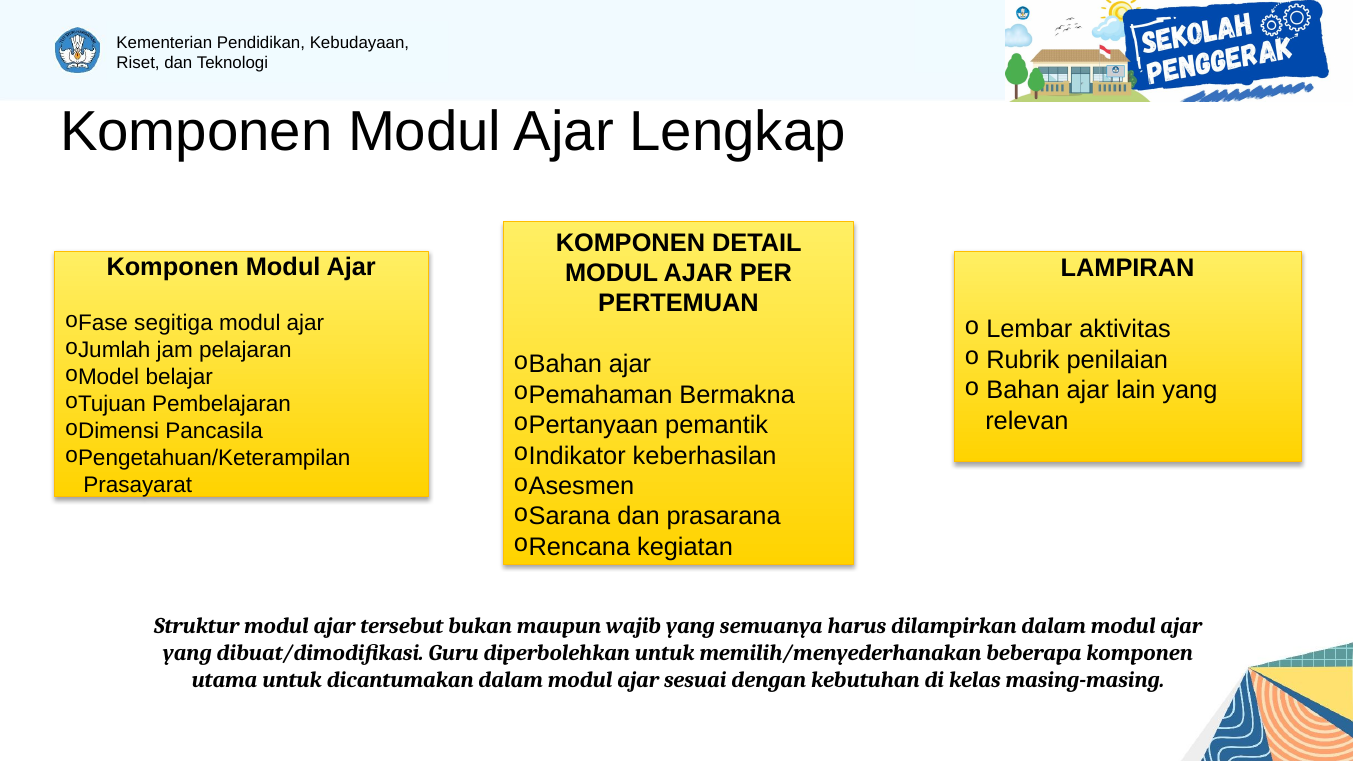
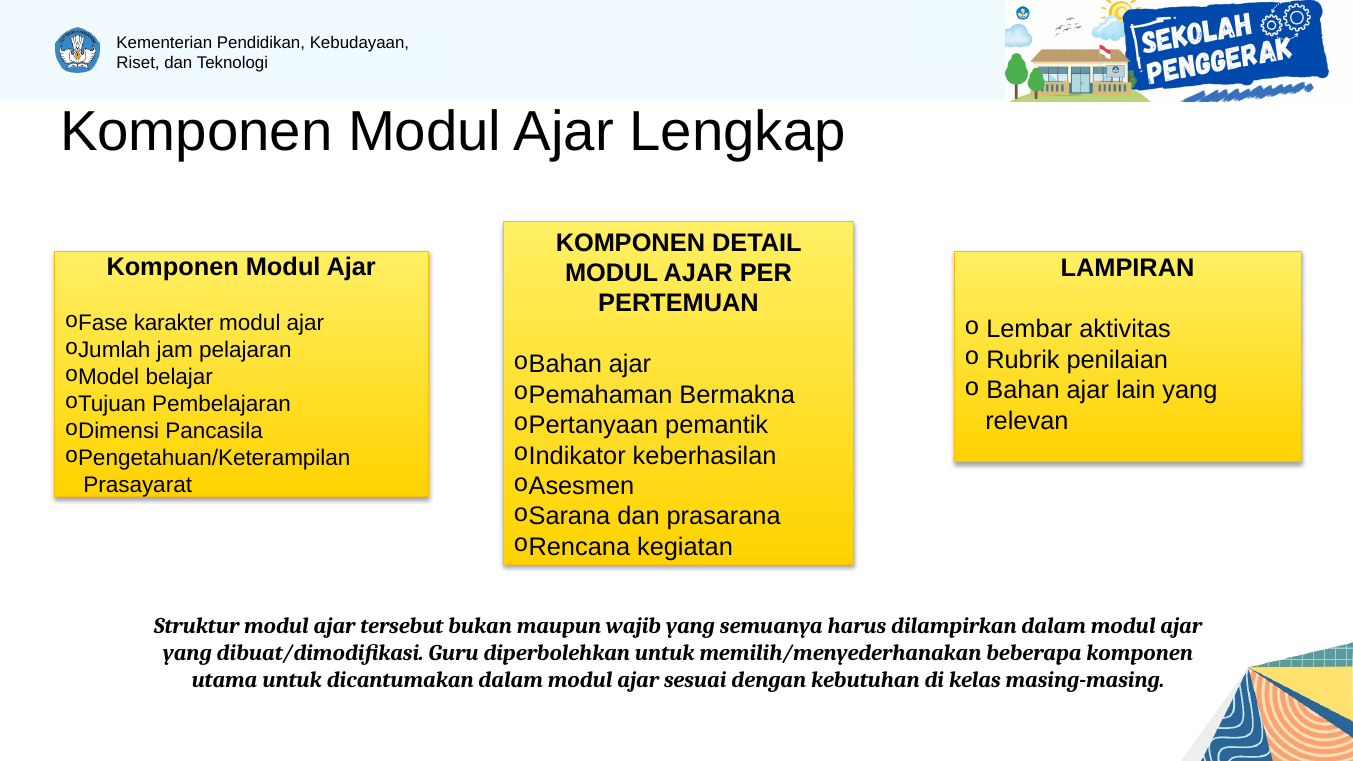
segitiga: segitiga -> karakter
